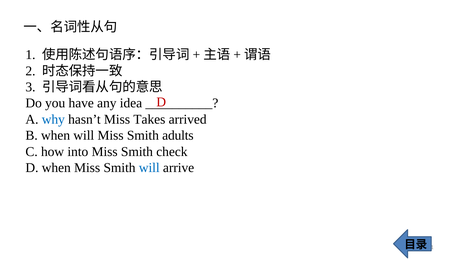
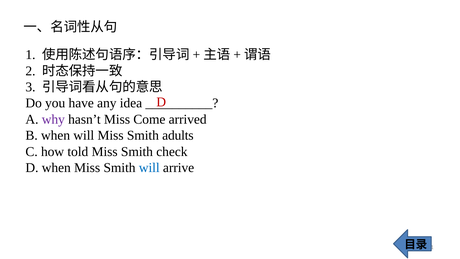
why colour: blue -> purple
Takes: Takes -> Come
into: into -> told
